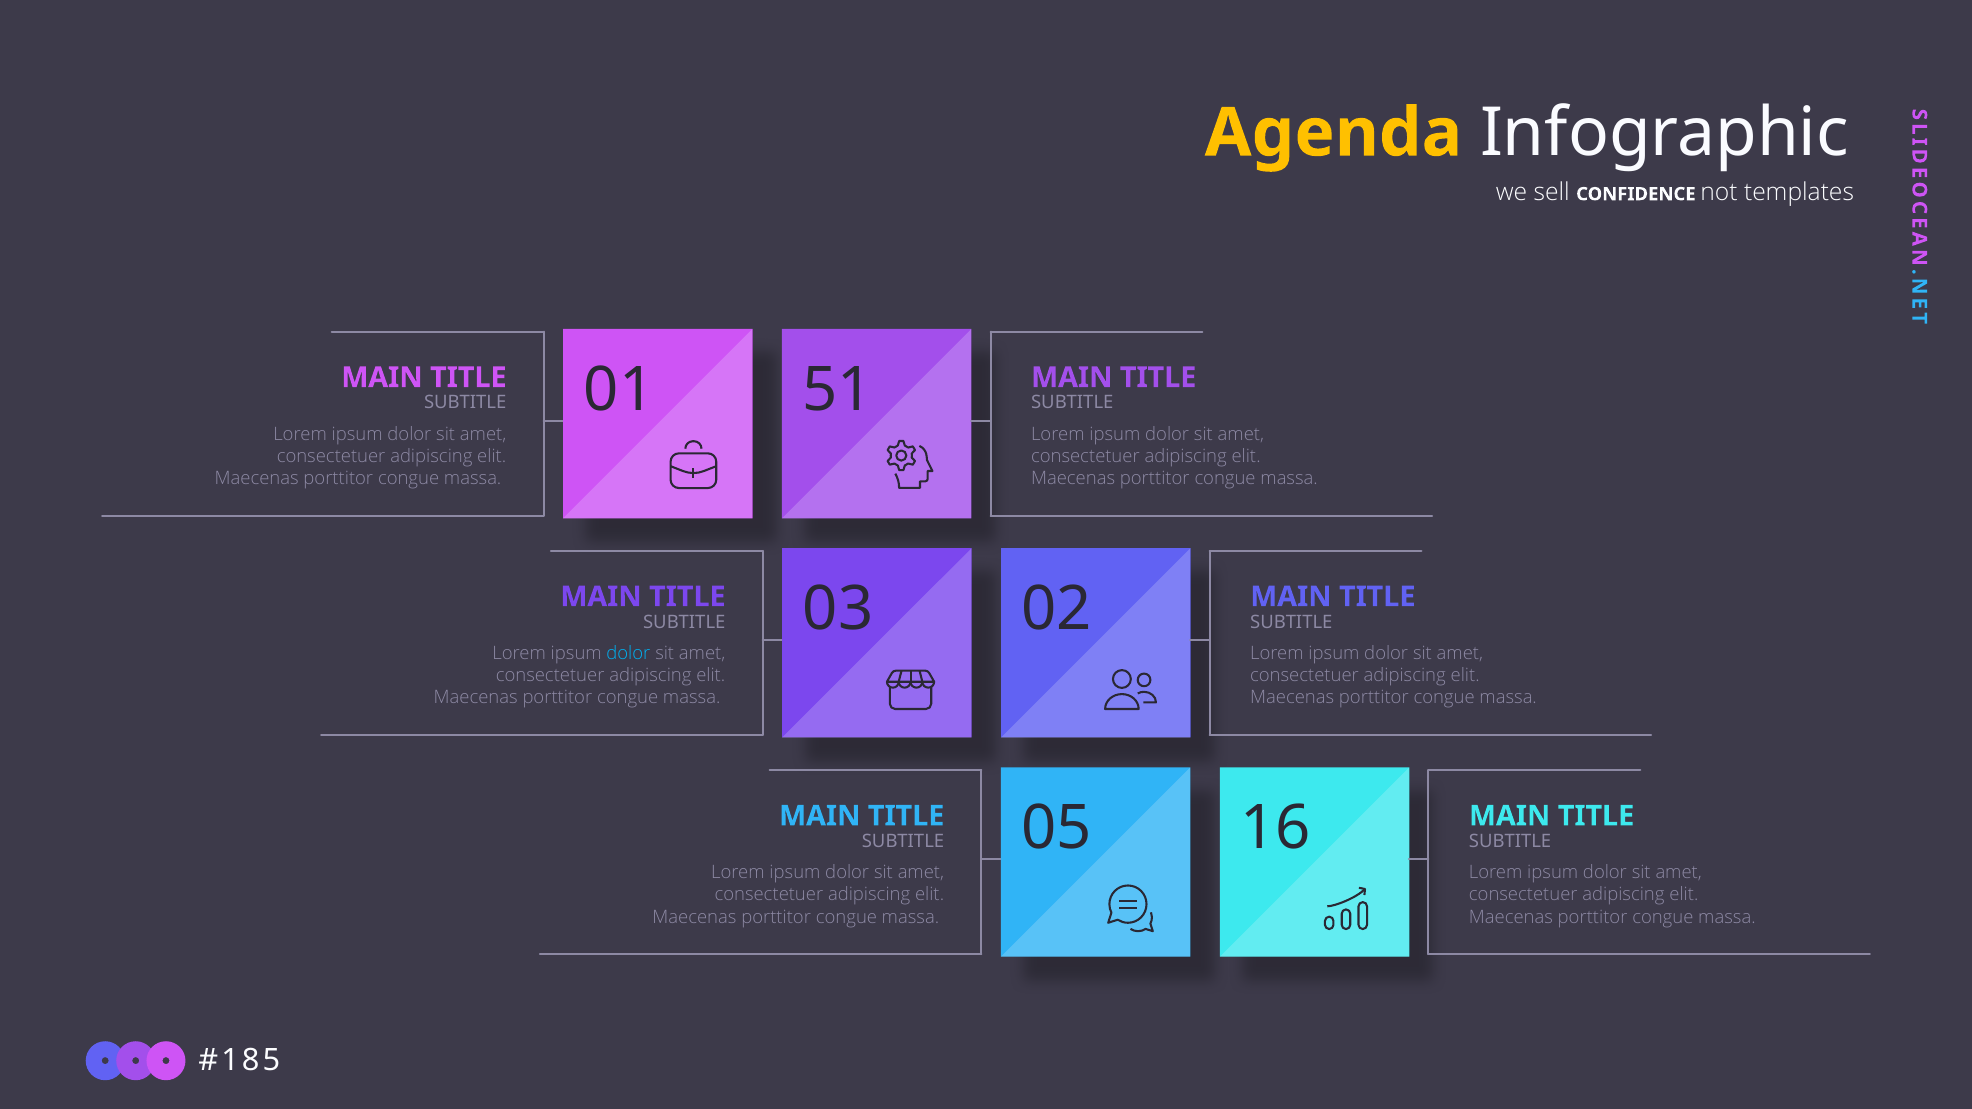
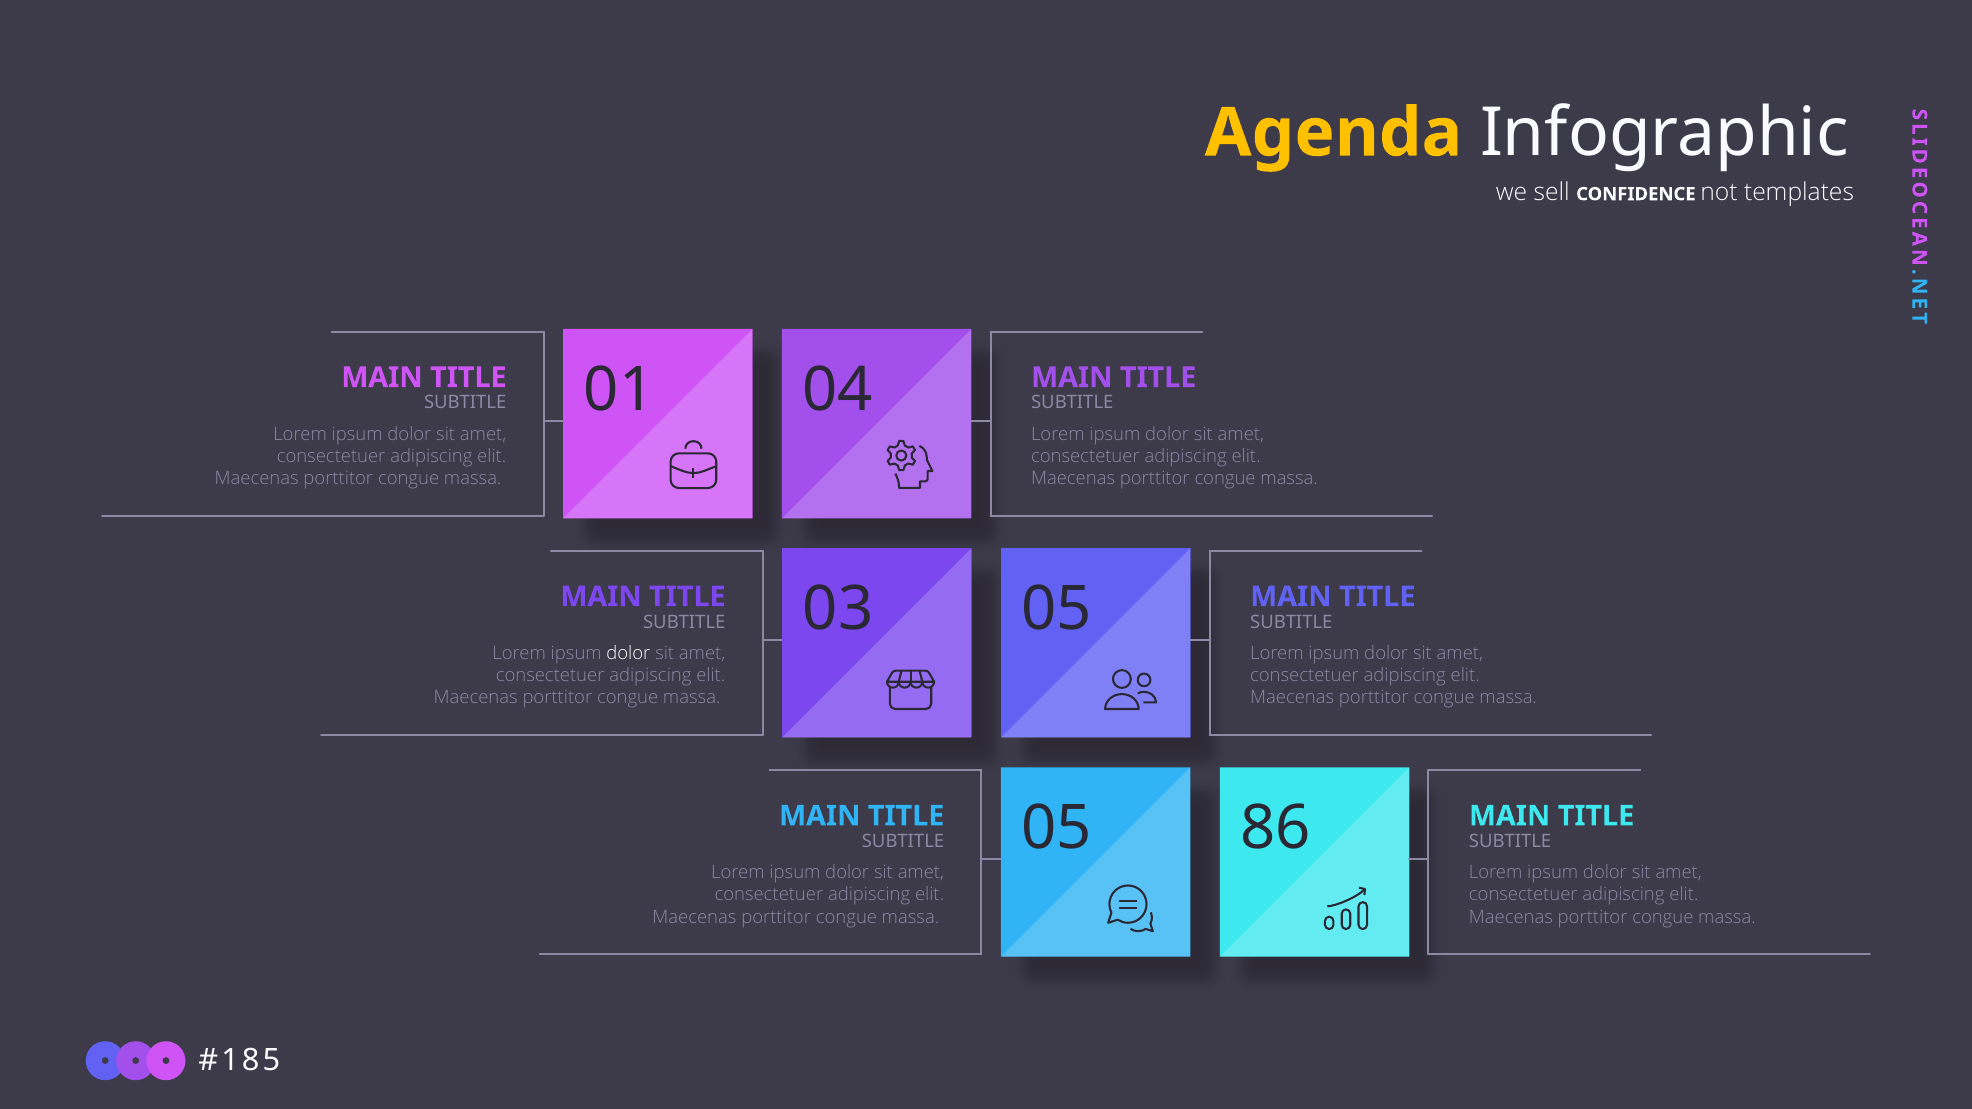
51: 51 -> 04
03 02: 02 -> 05
dolor at (628, 653) colour: light blue -> white
16: 16 -> 86
